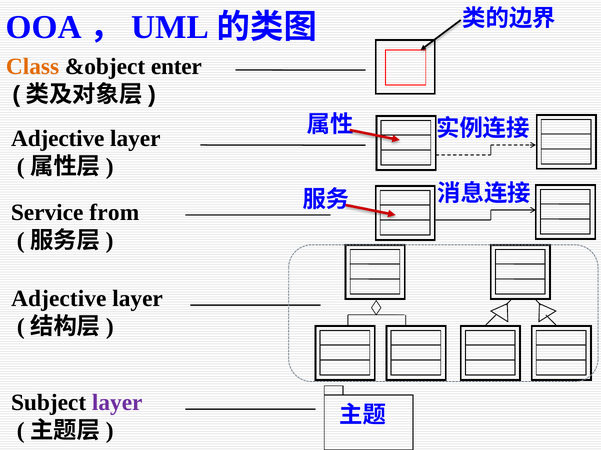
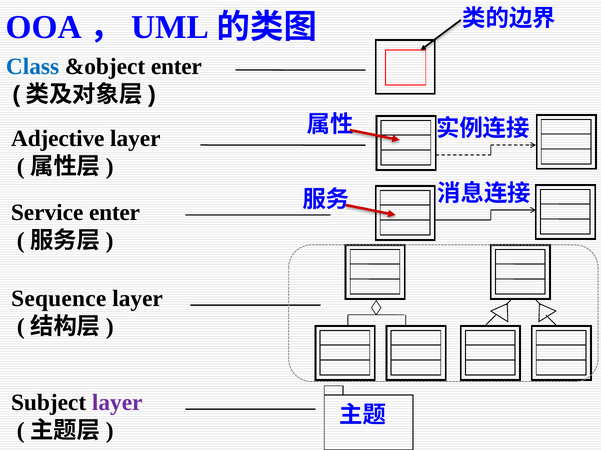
Class colour: orange -> blue
Service from: from -> enter
Adjective at (59, 299): Adjective -> Sequence
